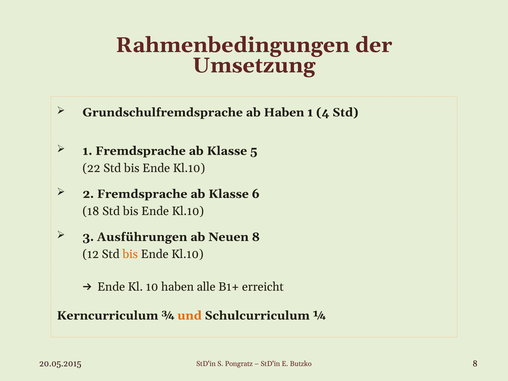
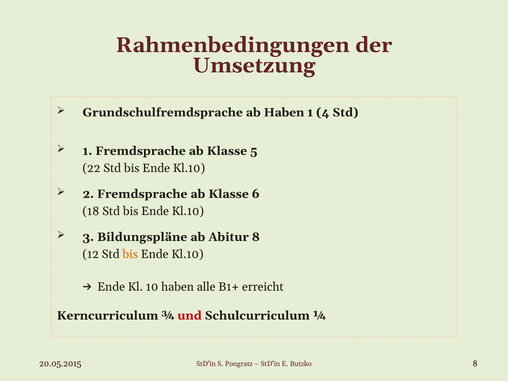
Ausführungen: Ausführungen -> Bildungspläne
Neuen: Neuen -> Abitur
und colour: orange -> red
